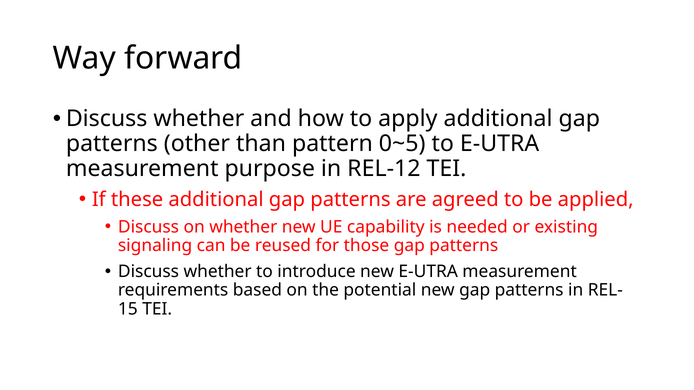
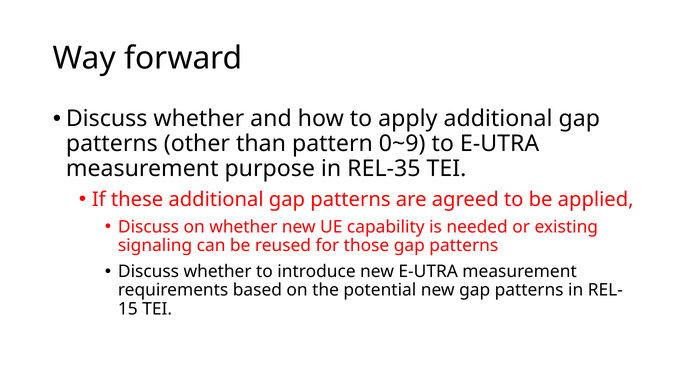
0~5: 0~5 -> 0~9
REL-12: REL-12 -> REL-35
